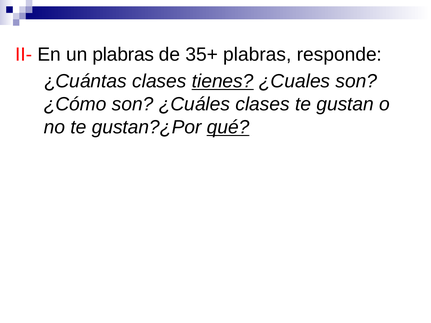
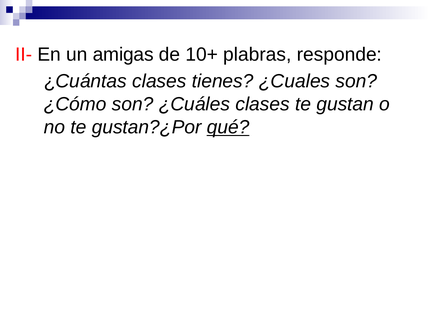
un plabras: plabras -> amigas
35+: 35+ -> 10+
tienes underline: present -> none
